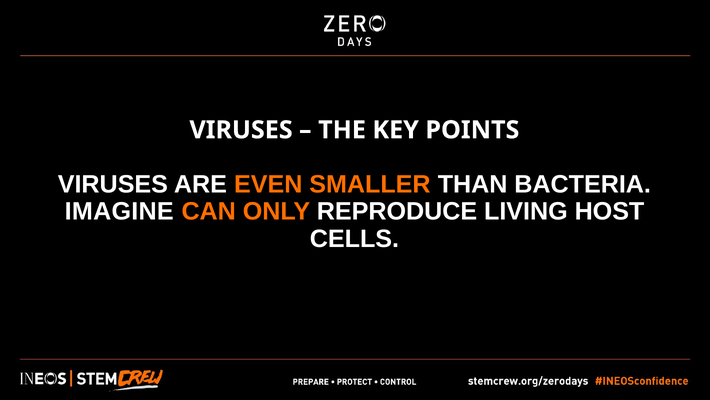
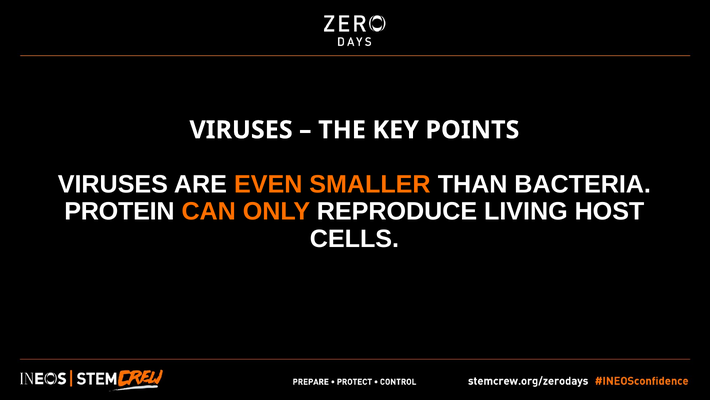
IMAGINE: IMAGINE -> PROTEIN
